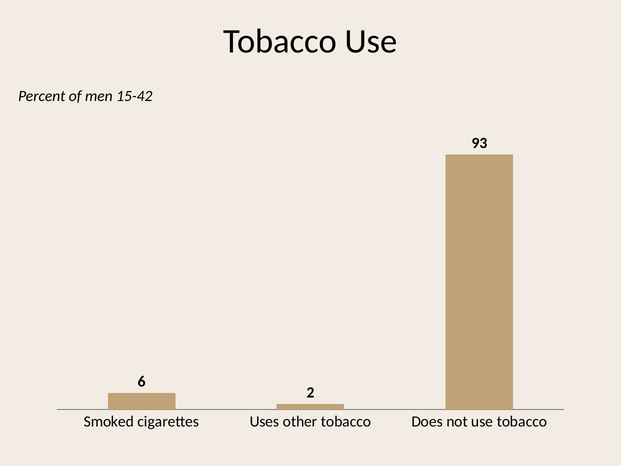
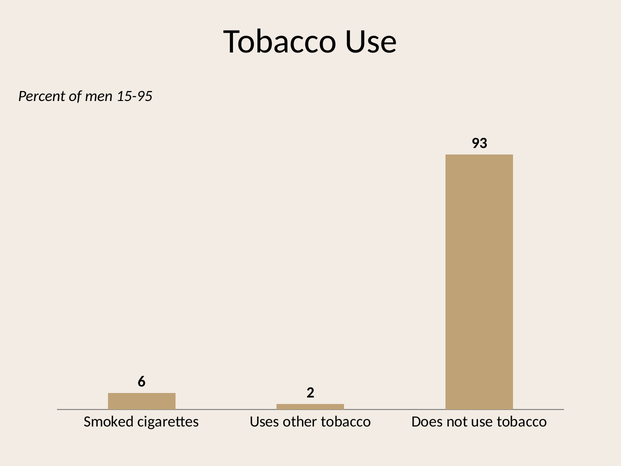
15-42: 15-42 -> 15-95
